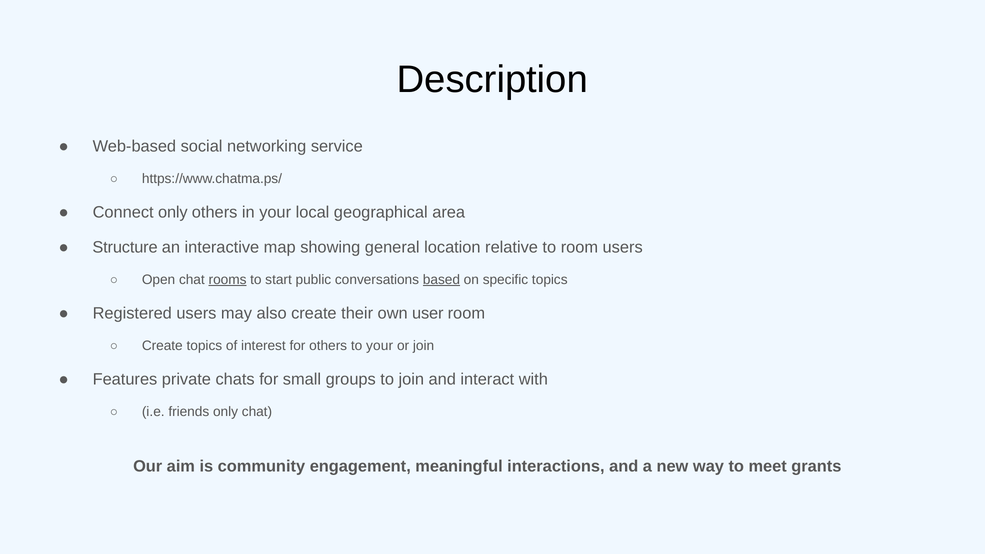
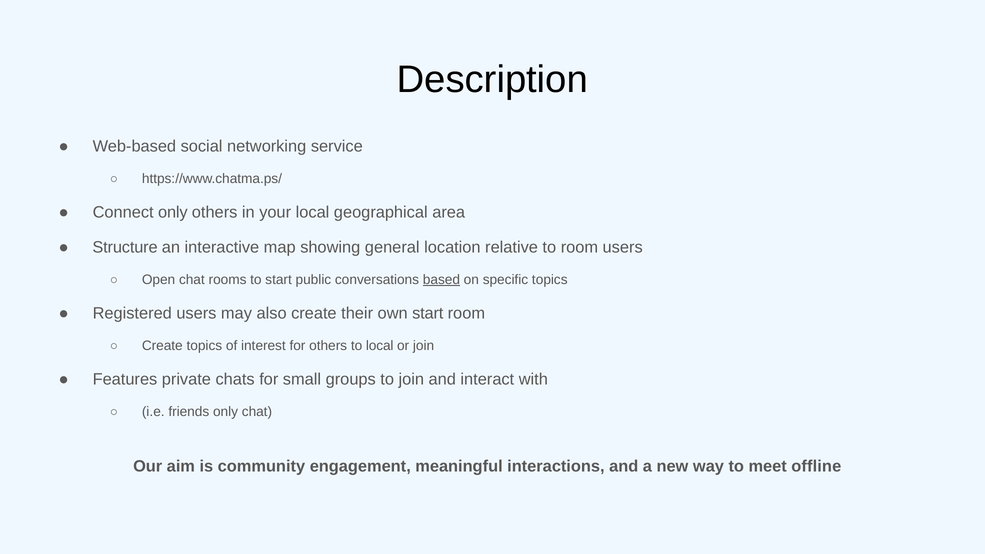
rooms underline: present -> none
own user: user -> start
to your: your -> local
grants: grants -> offline
